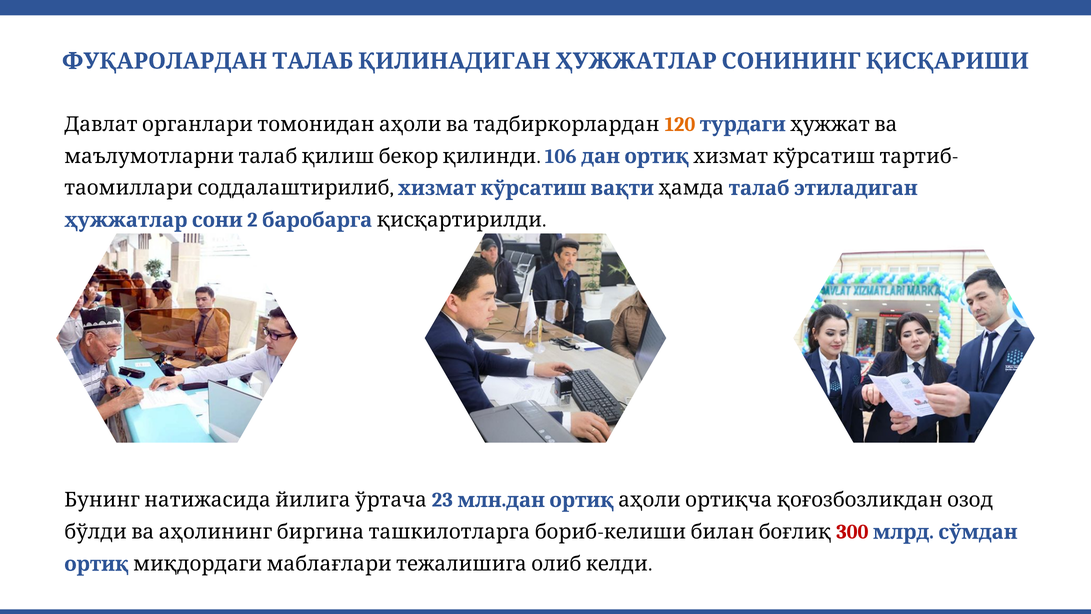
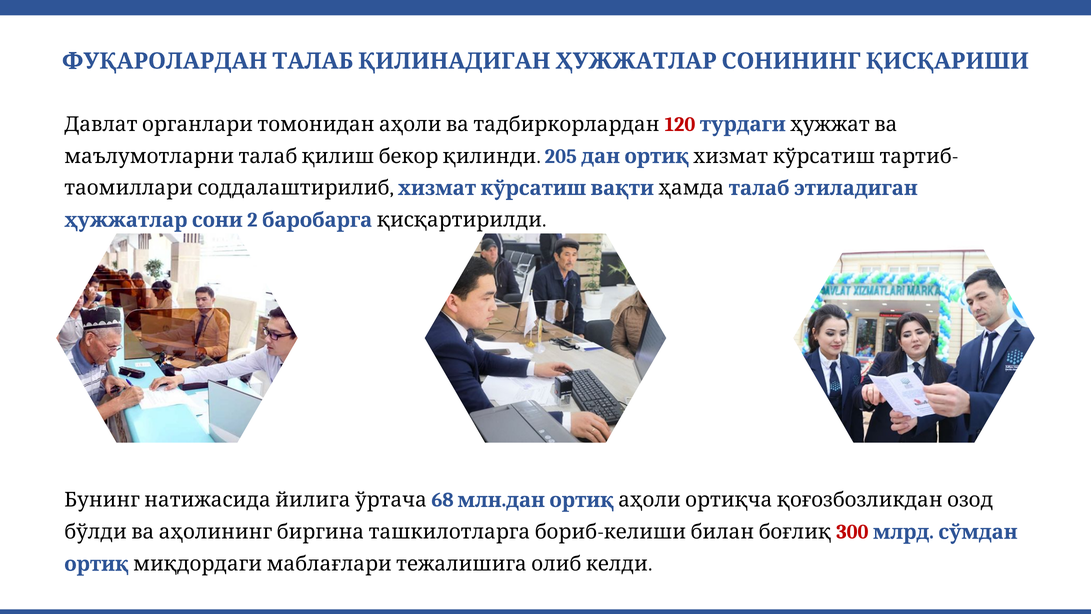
120 colour: orange -> red
106: 106 -> 205
23: 23 -> 68
